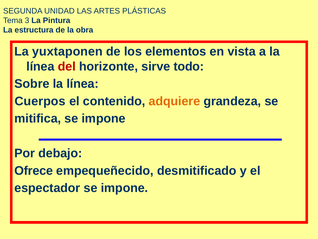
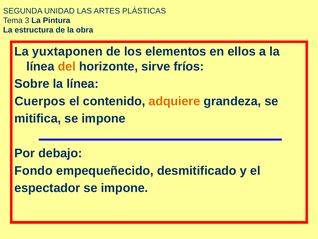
vista: vista -> ellos
del colour: red -> orange
todo: todo -> fríos
Ofrece: Ofrece -> Fondo
